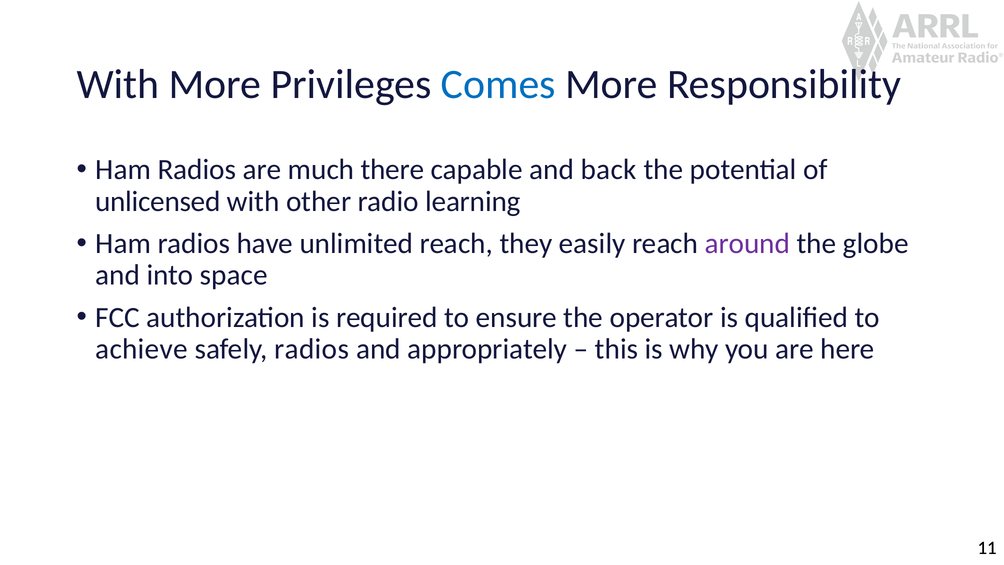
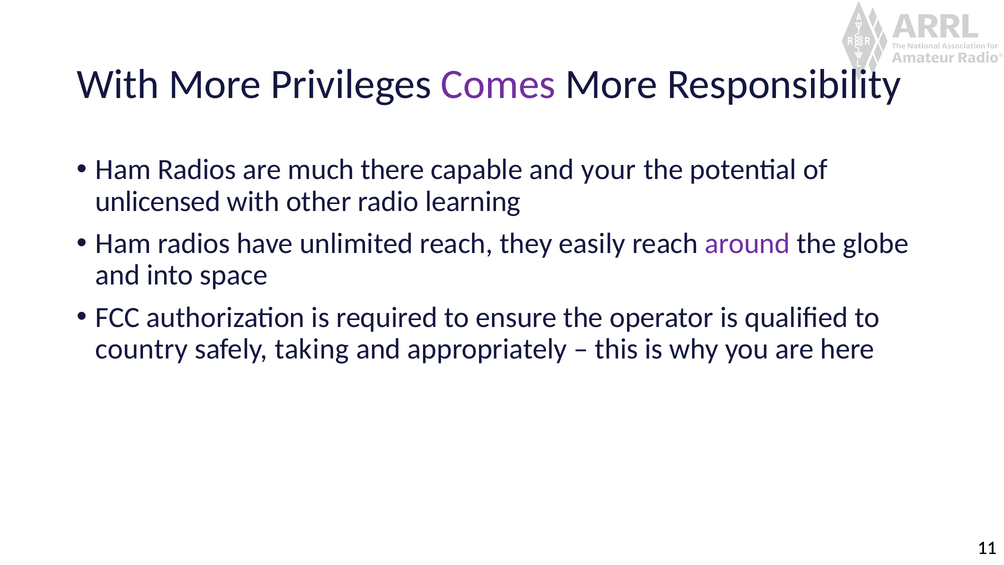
Comes colour: blue -> purple
back: back -> your
achieve: achieve -> country
safely radios: radios -> taking
